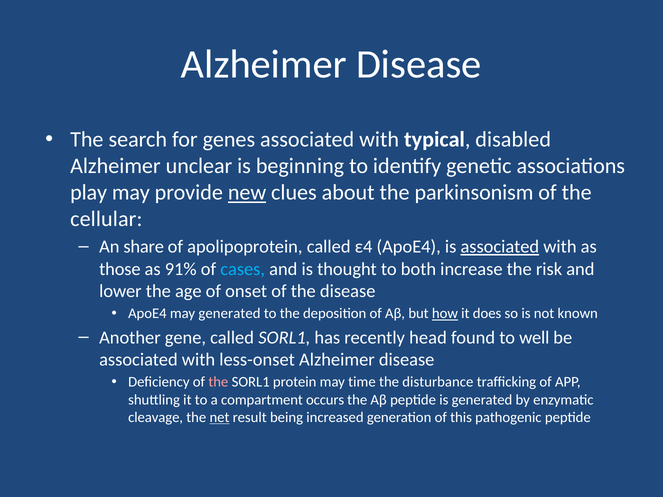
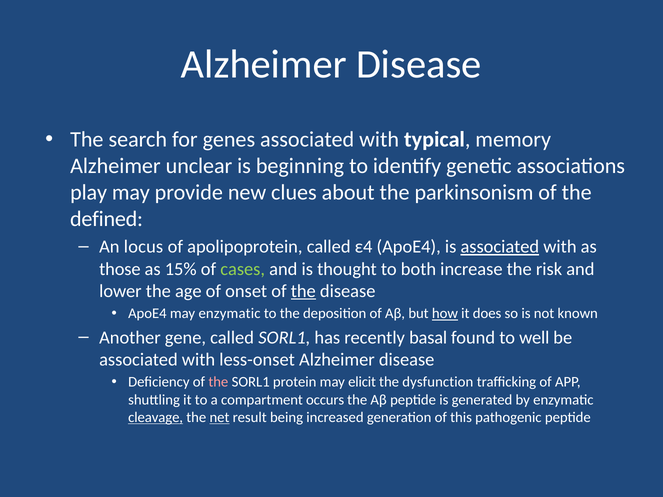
disabled: disabled -> memory
new underline: present -> none
cellular: cellular -> defined
share: share -> locus
91%: 91% -> 15%
cases colour: light blue -> light green
the at (303, 291) underline: none -> present
may generated: generated -> enzymatic
head: head -> basal
time: time -> elicit
disturbance: disturbance -> dysfunction
cleavage underline: none -> present
